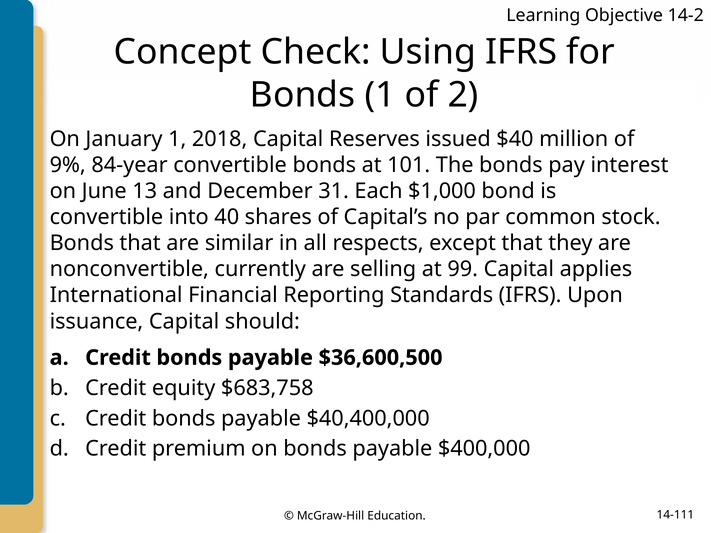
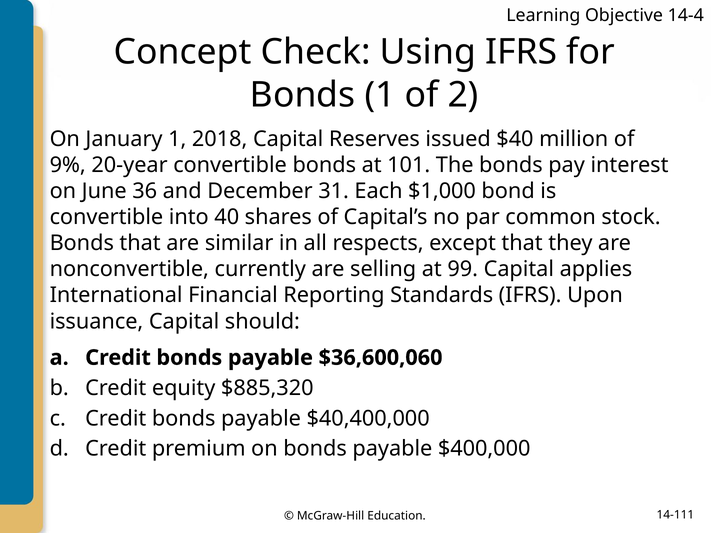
14-2: 14-2 -> 14-4
84-year: 84-year -> 20-year
13: 13 -> 36
$36,600,500: $36,600,500 -> $36,600,060
$683,758: $683,758 -> $885,320
